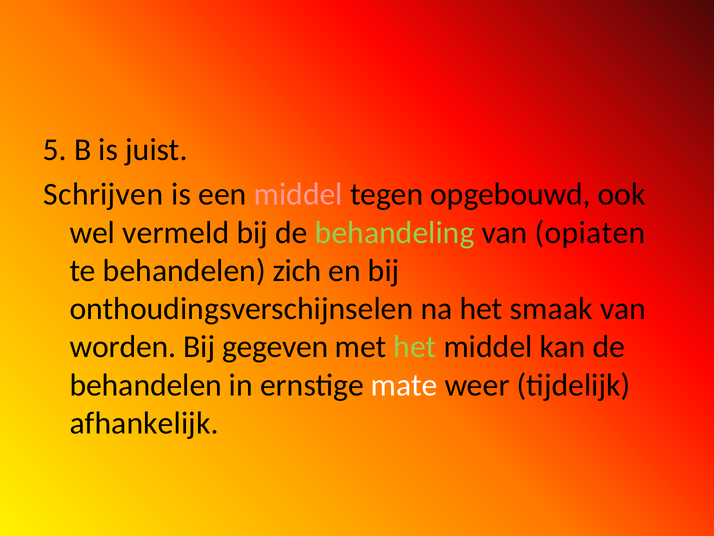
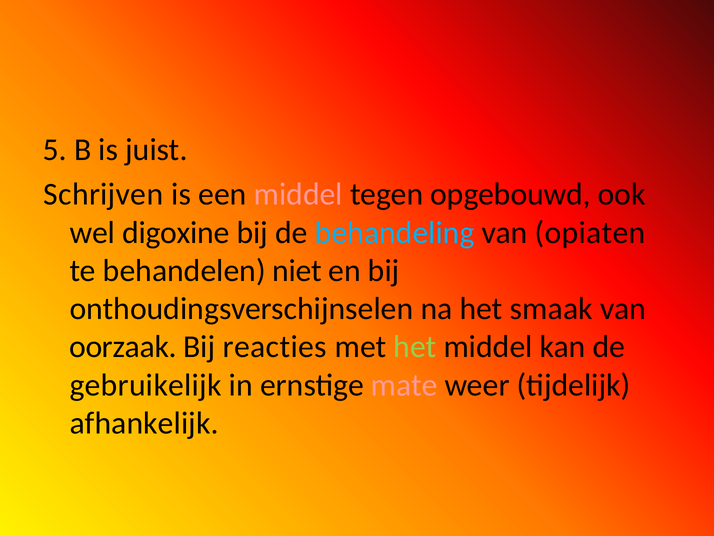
vermeld: vermeld -> digoxine
behandeling colour: light green -> light blue
zich: zich -> niet
worden: worden -> oorzaak
gegeven: gegeven -> reacties
behandelen at (146, 385): behandelen -> gebruikelijk
mate colour: white -> pink
